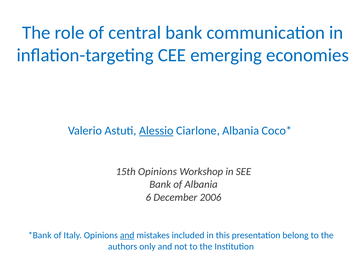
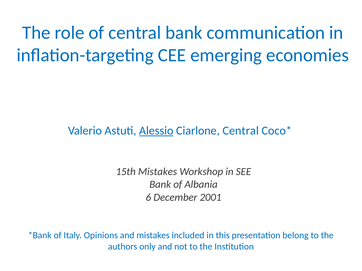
Ciarlone Albania: Albania -> Central
15th Opinions: Opinions -> Mistakes
2006: 2006 -> 2001
and at (127, 236) underline: present -> none
